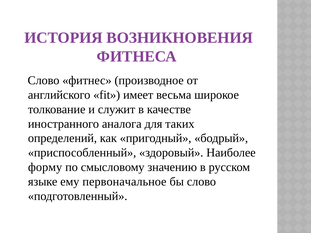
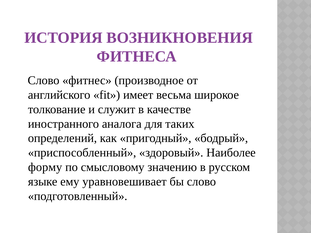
первоначальное: первоначальное -> уравновешивает
